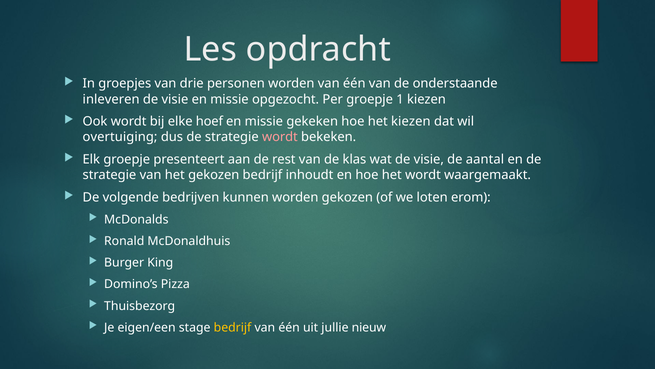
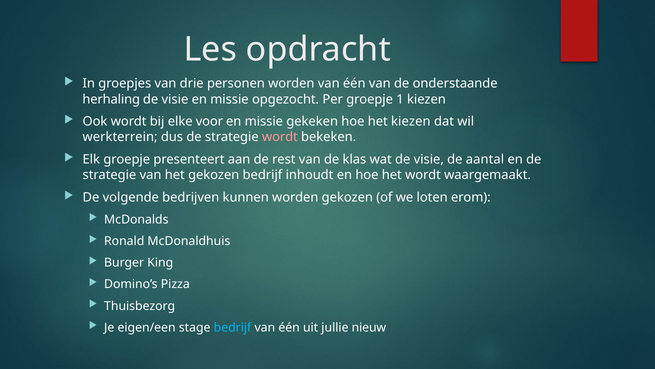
inleveren: inleveren -> herhaling
hoef: hoef -> voor
overtuiging: overtuiging -> werkterrein
bedrijf at (233, 327) colour: yellow -> light blue
